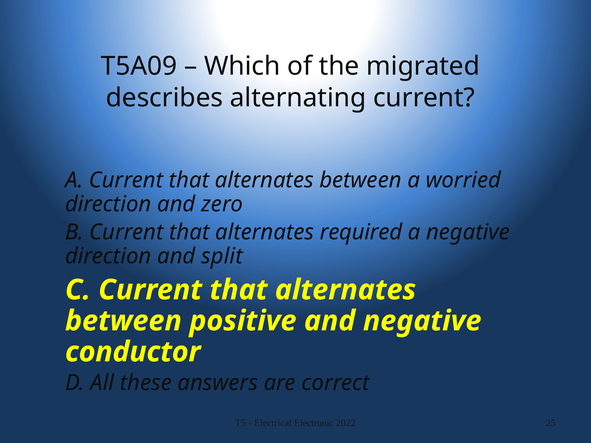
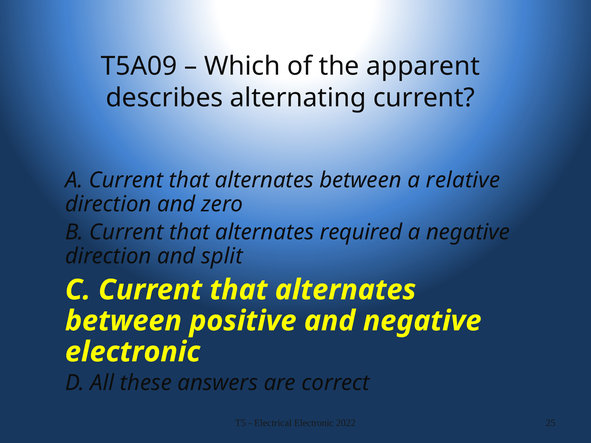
migrated: migrated -> apparent
worried: worried -> relative
conductor at (133, 352): conductor -> electronic
